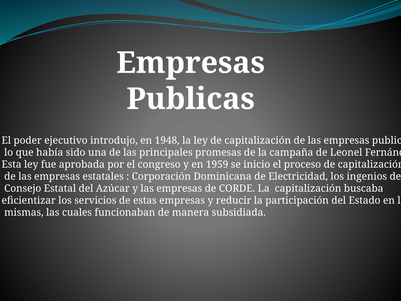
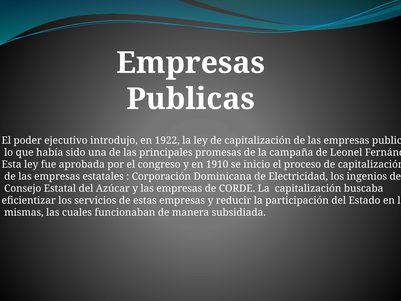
1948: 1948 -> 1922
1959: 1959 -> 1910
